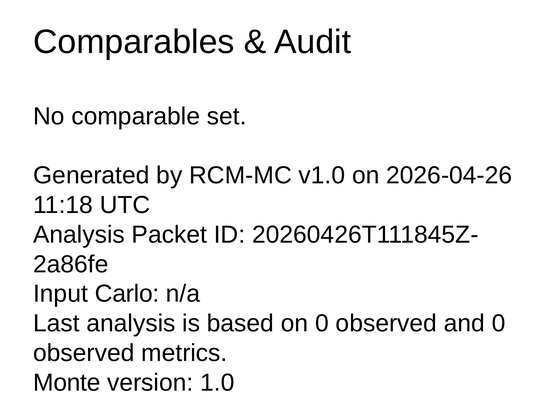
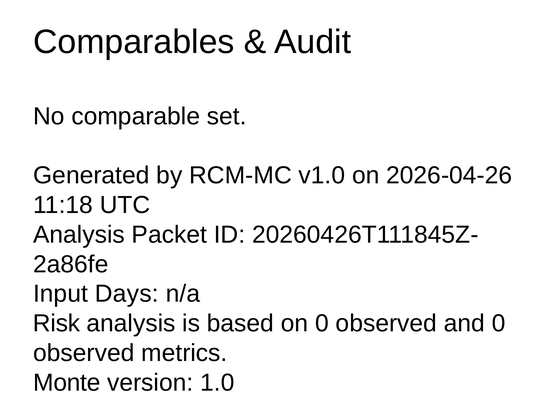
Carlo: Carlo -> Days
Last: Last -> Risk
